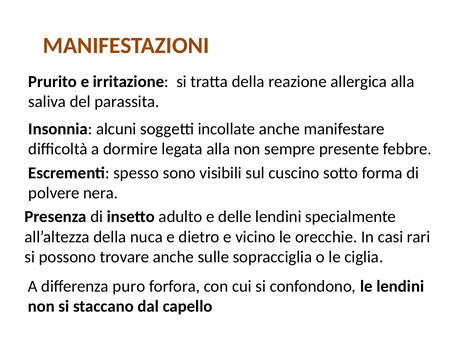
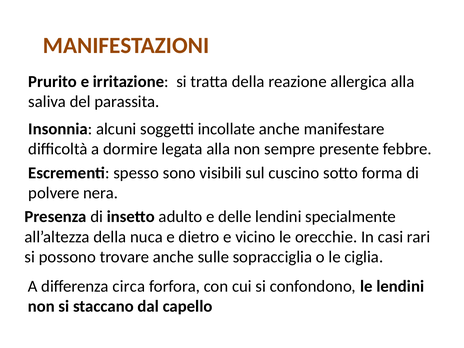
puro: puro -> circa
